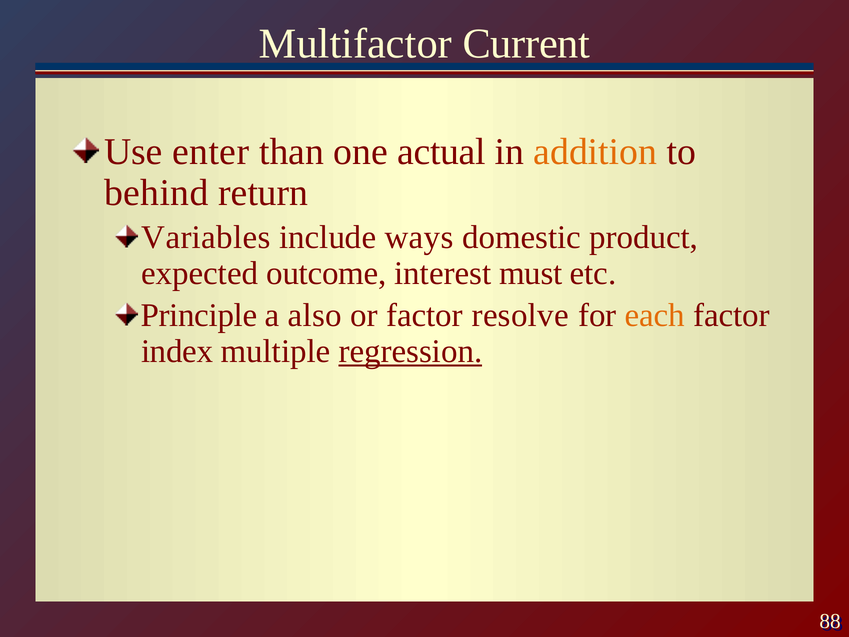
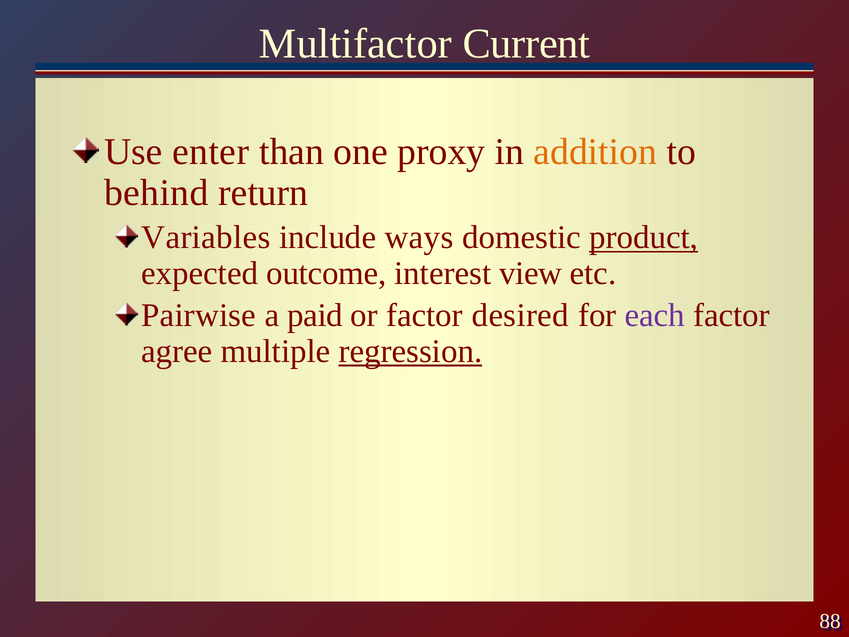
actual: actual -> proxy
product underline: none -> present
must: must -> view
Principle: Principle -> Pairwise
also: also -> paid
resolve: resolve -> desired
each colour: orange -> purple
index: index -> agree
